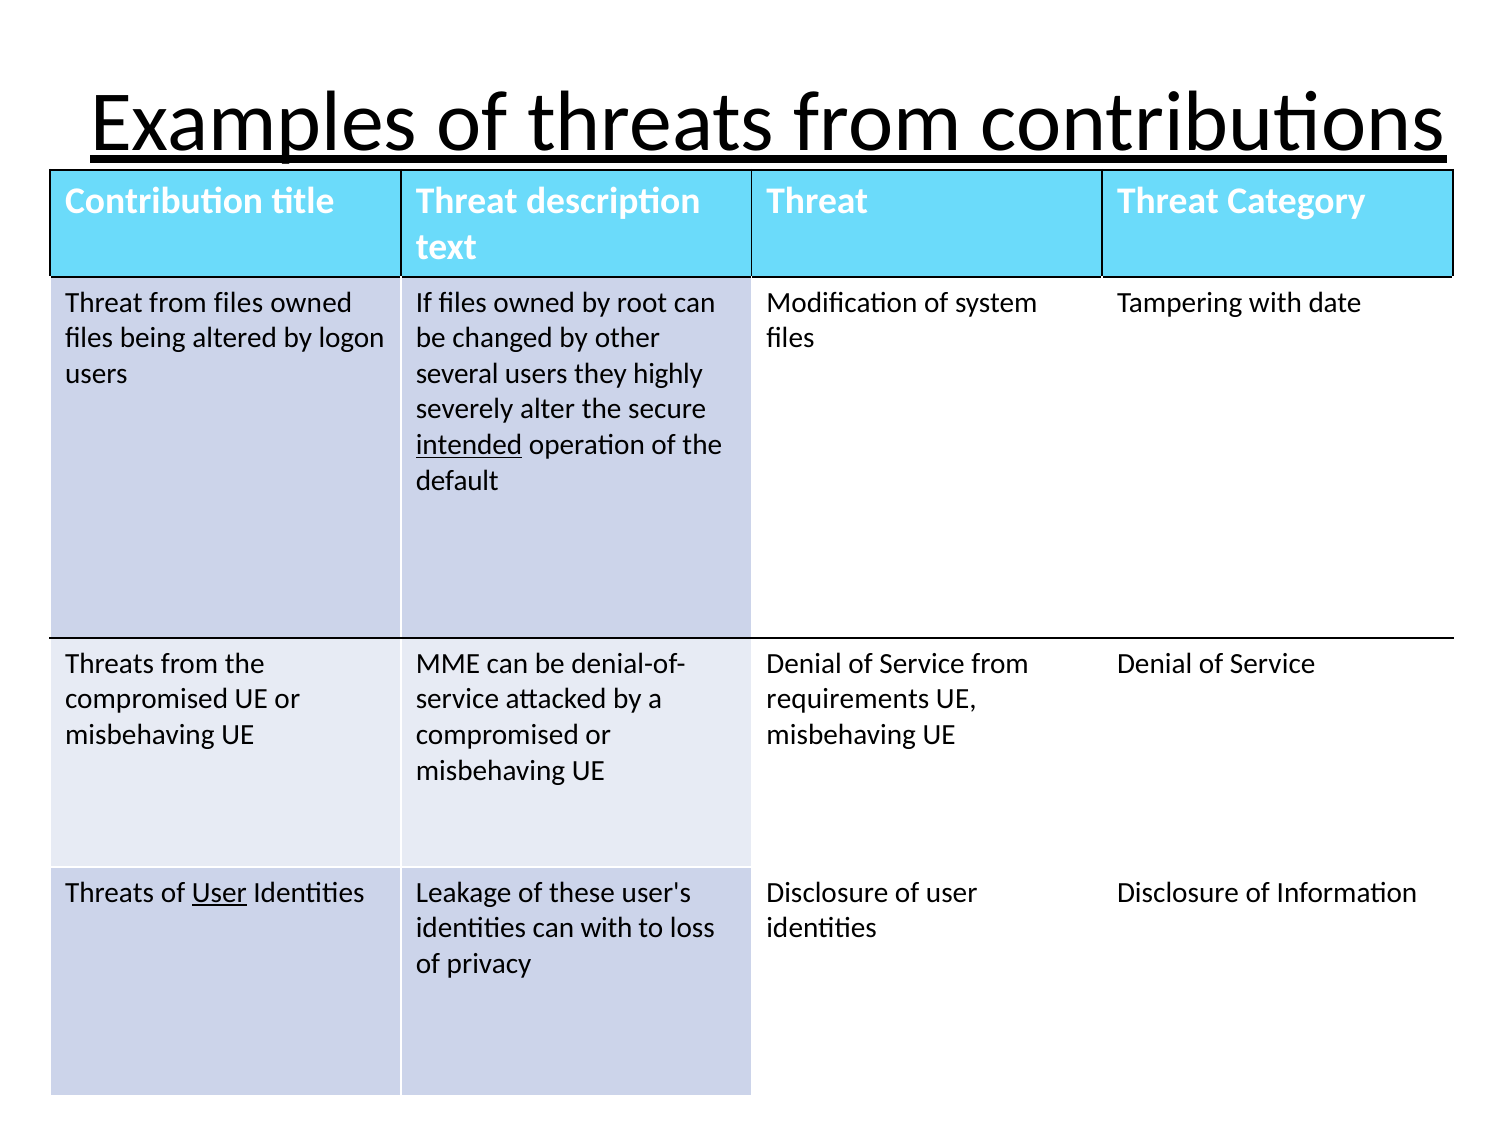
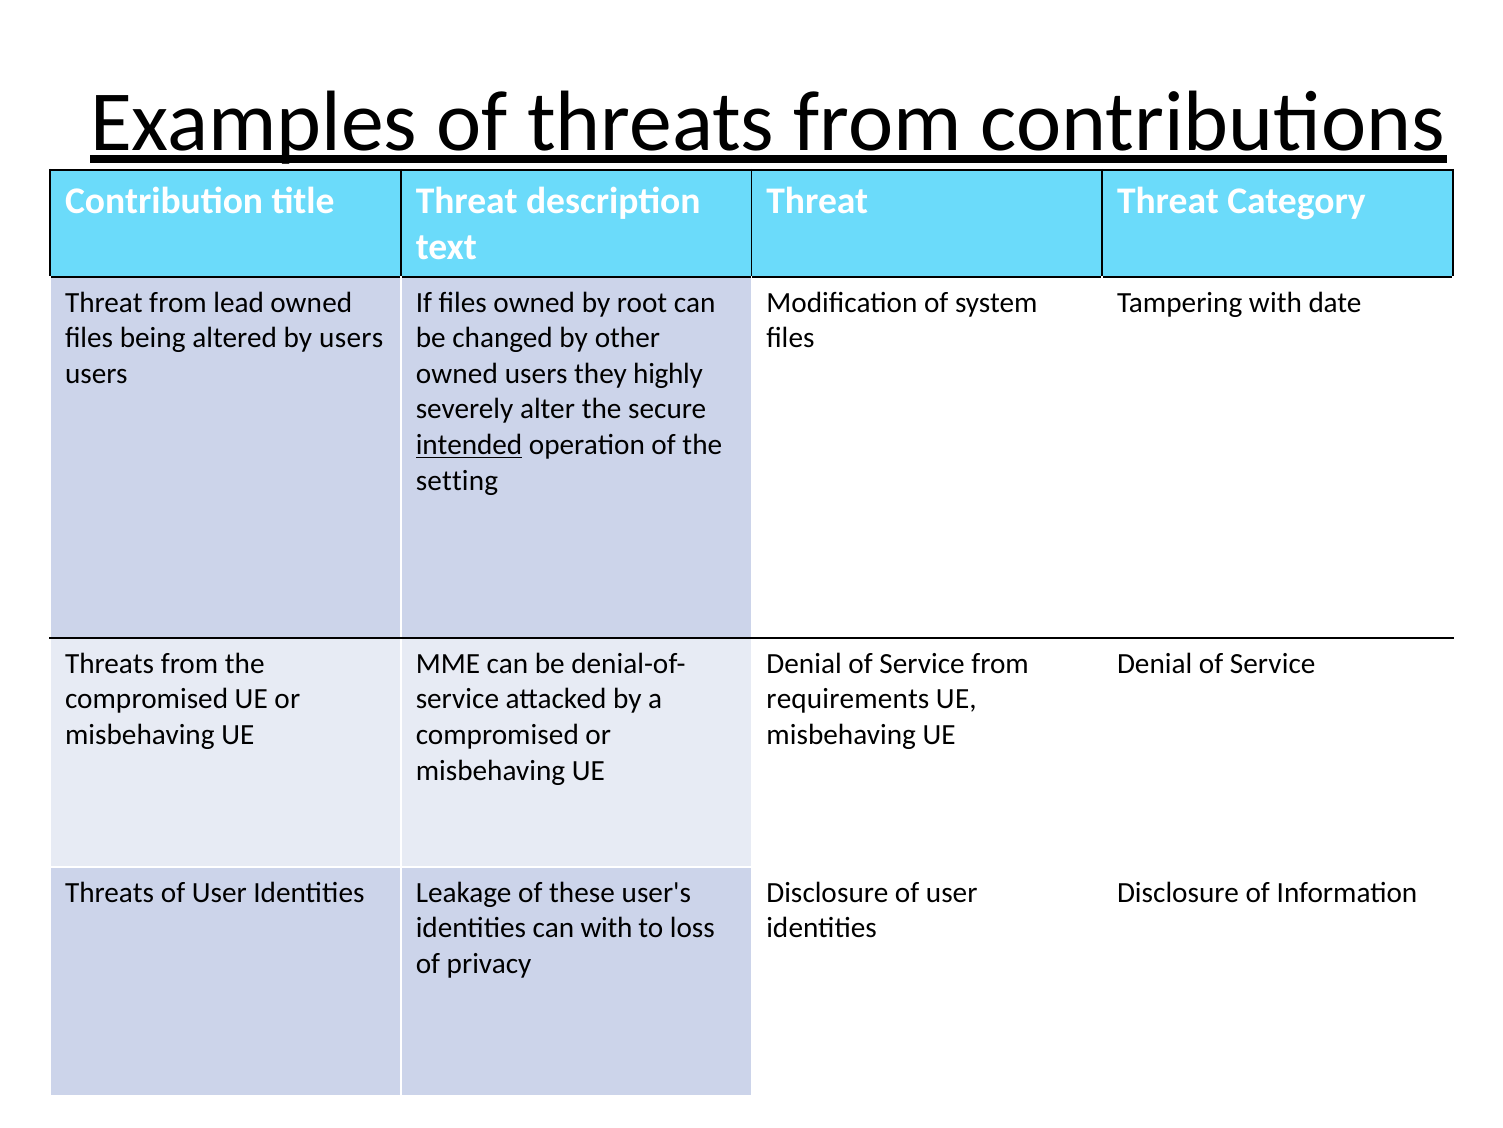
from files: files -> lead
by logon: logon -> users
several at (457, 373): several -> owned
default: default -> setting
User at (219, 892) underline: present -> none
